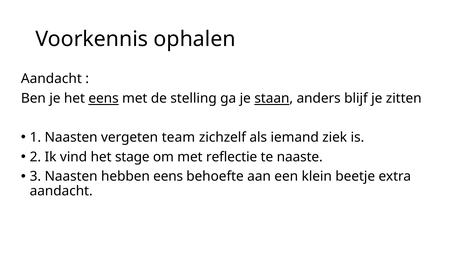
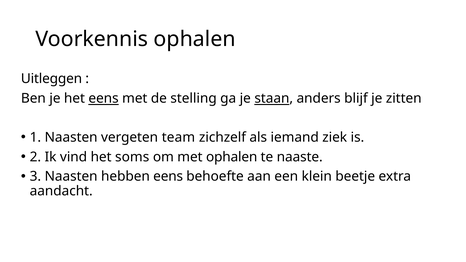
Aandacht at (51, 79): Aandacht -> Uitleggen
stage: stage -> soms
met reflectie: reflectie -> ophalen
